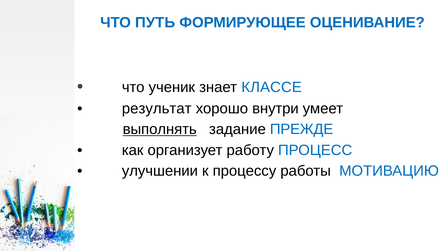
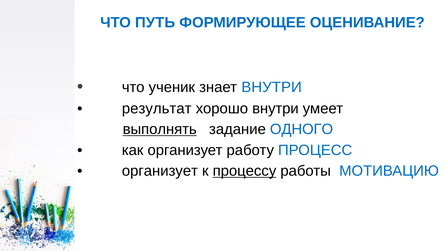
знает КЛАССЕ: КЛАССЕ -> ВНУТРИ
ПРЕЖДЕ: ПРЕЖДЕ -> ОДНОГО
улучшении at (160, 171): улучшении -> организует
процессу underline: none -> present
